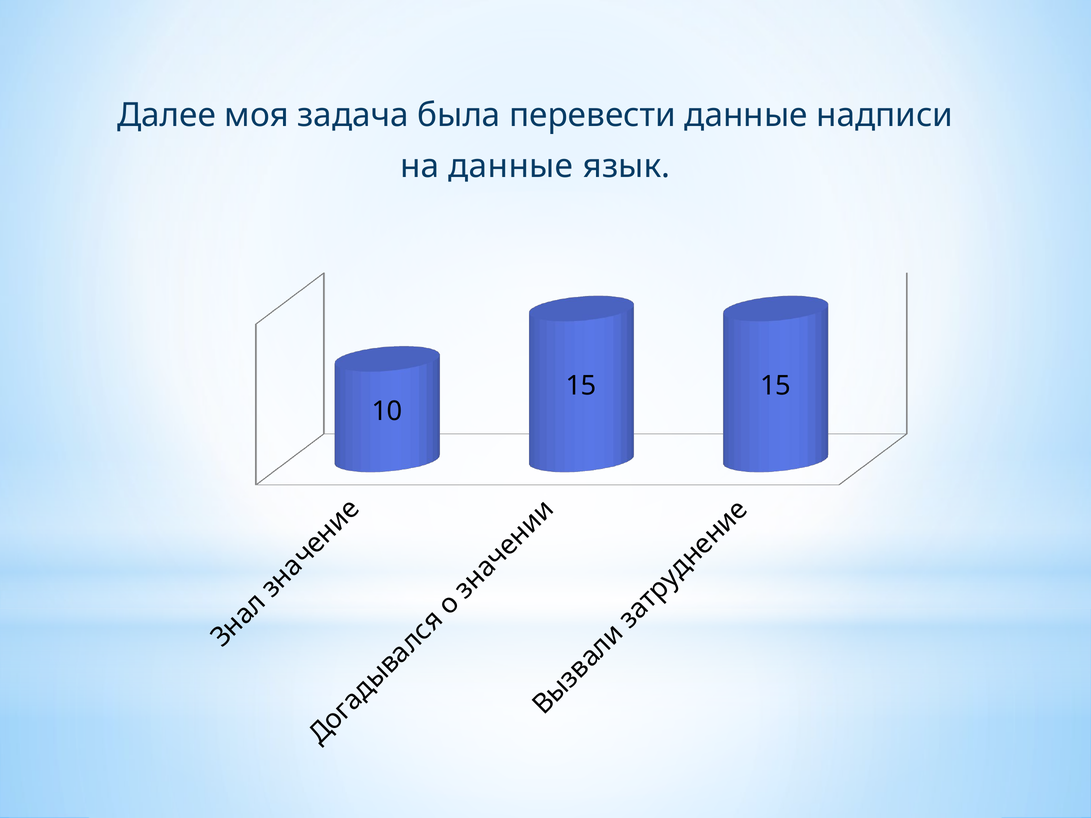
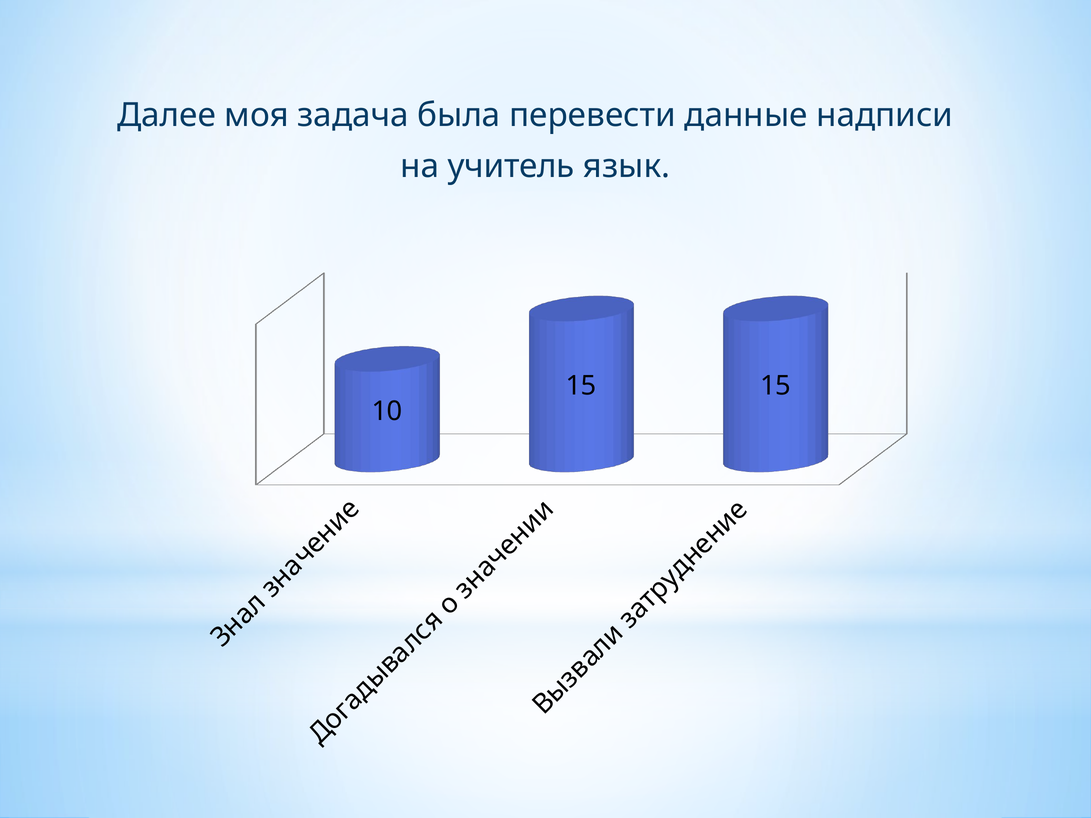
на данные: данные -> учитель
